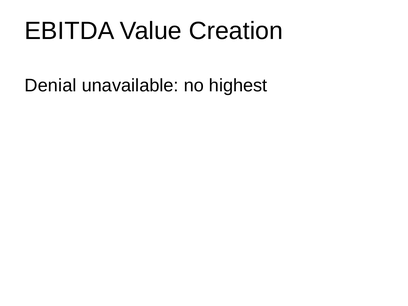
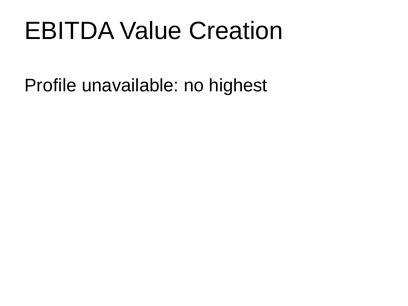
Denial: Denial -> Profile
